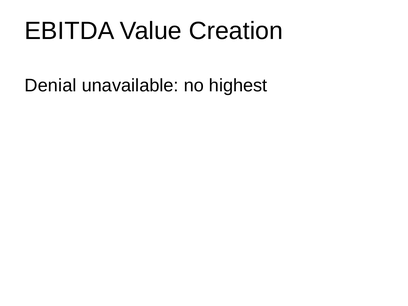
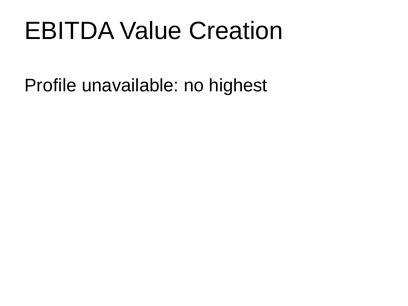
Denial: Denial -> Profile
